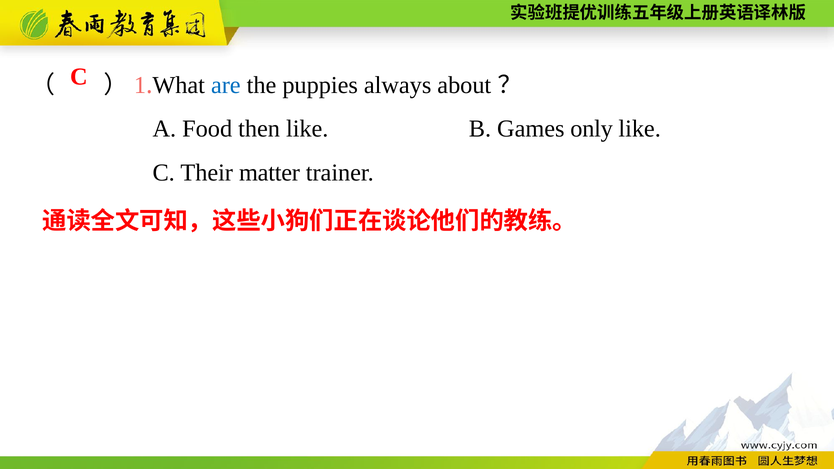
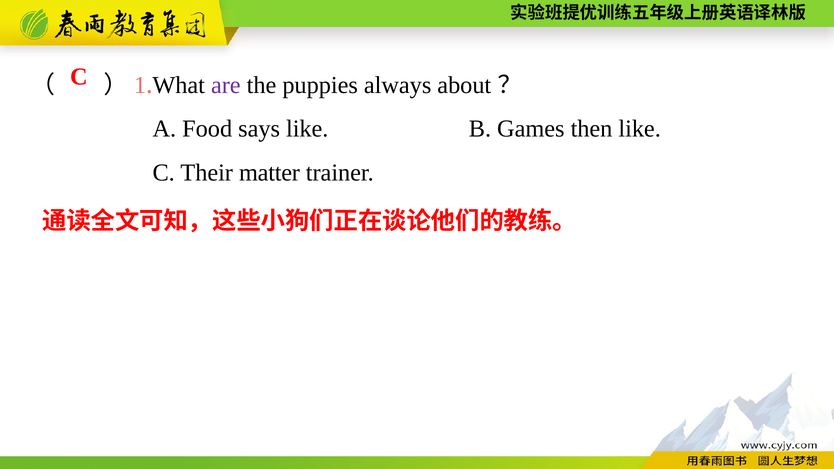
are colour: blue -> purple
then: then -> says
only: only -> then
